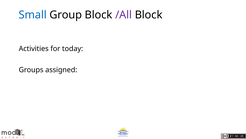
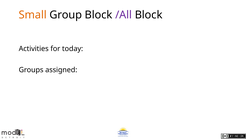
Small colour: blue -> orange
